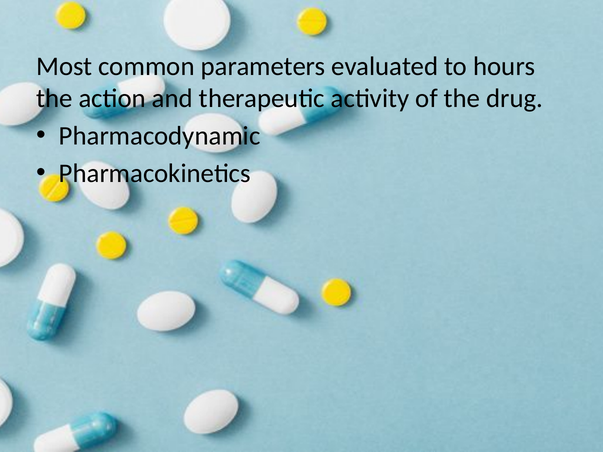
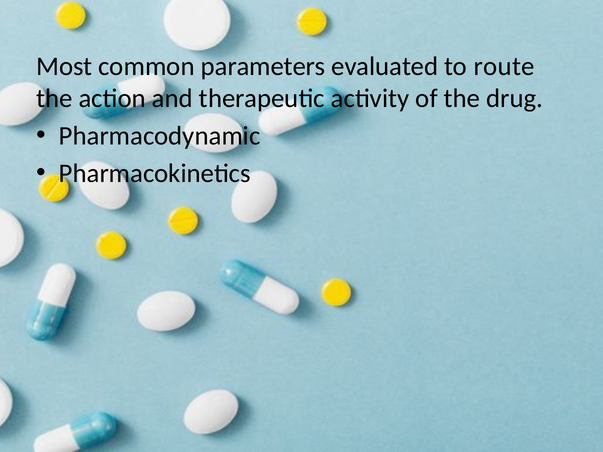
hours: hours -> route
